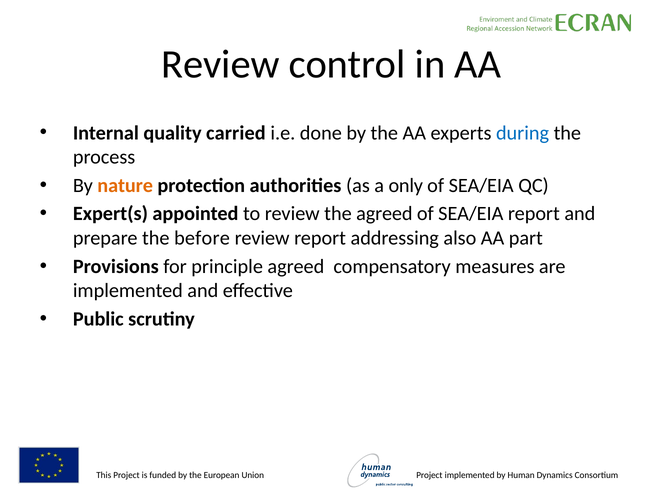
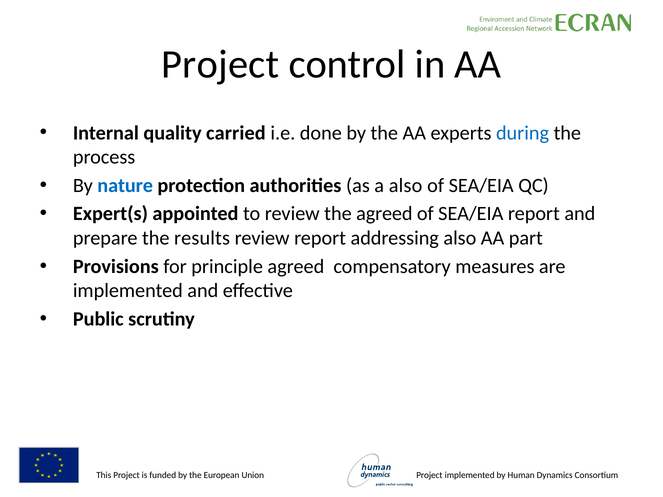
Review at (220, 64): Review -> Project
nature colour: orange -> blue
a only: only -> also
before: before -> results
